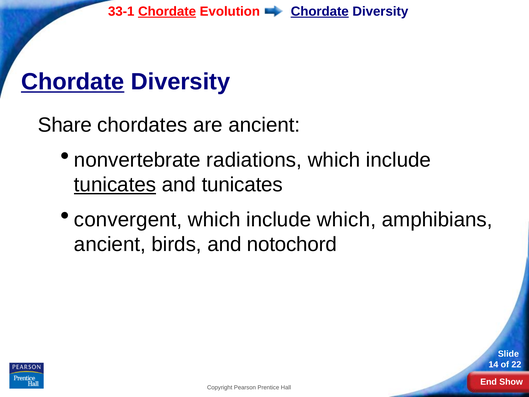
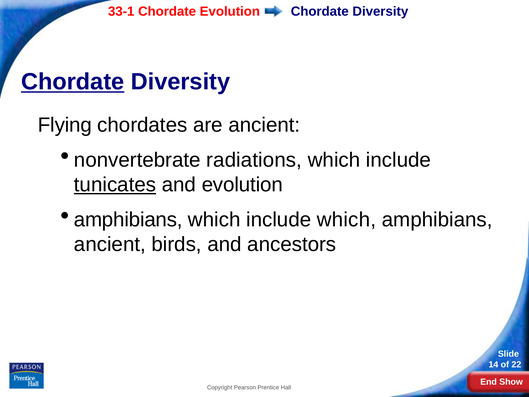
Chordate at (167, 11) underline: present -> none
Chordate at (320, 12) underline: present -> none
Share: Share -> Flying
and tunicates: tunicates -> evolution
convergent at (128, 220): convergent -> amphibians
notochord: notochord -> ancestors
